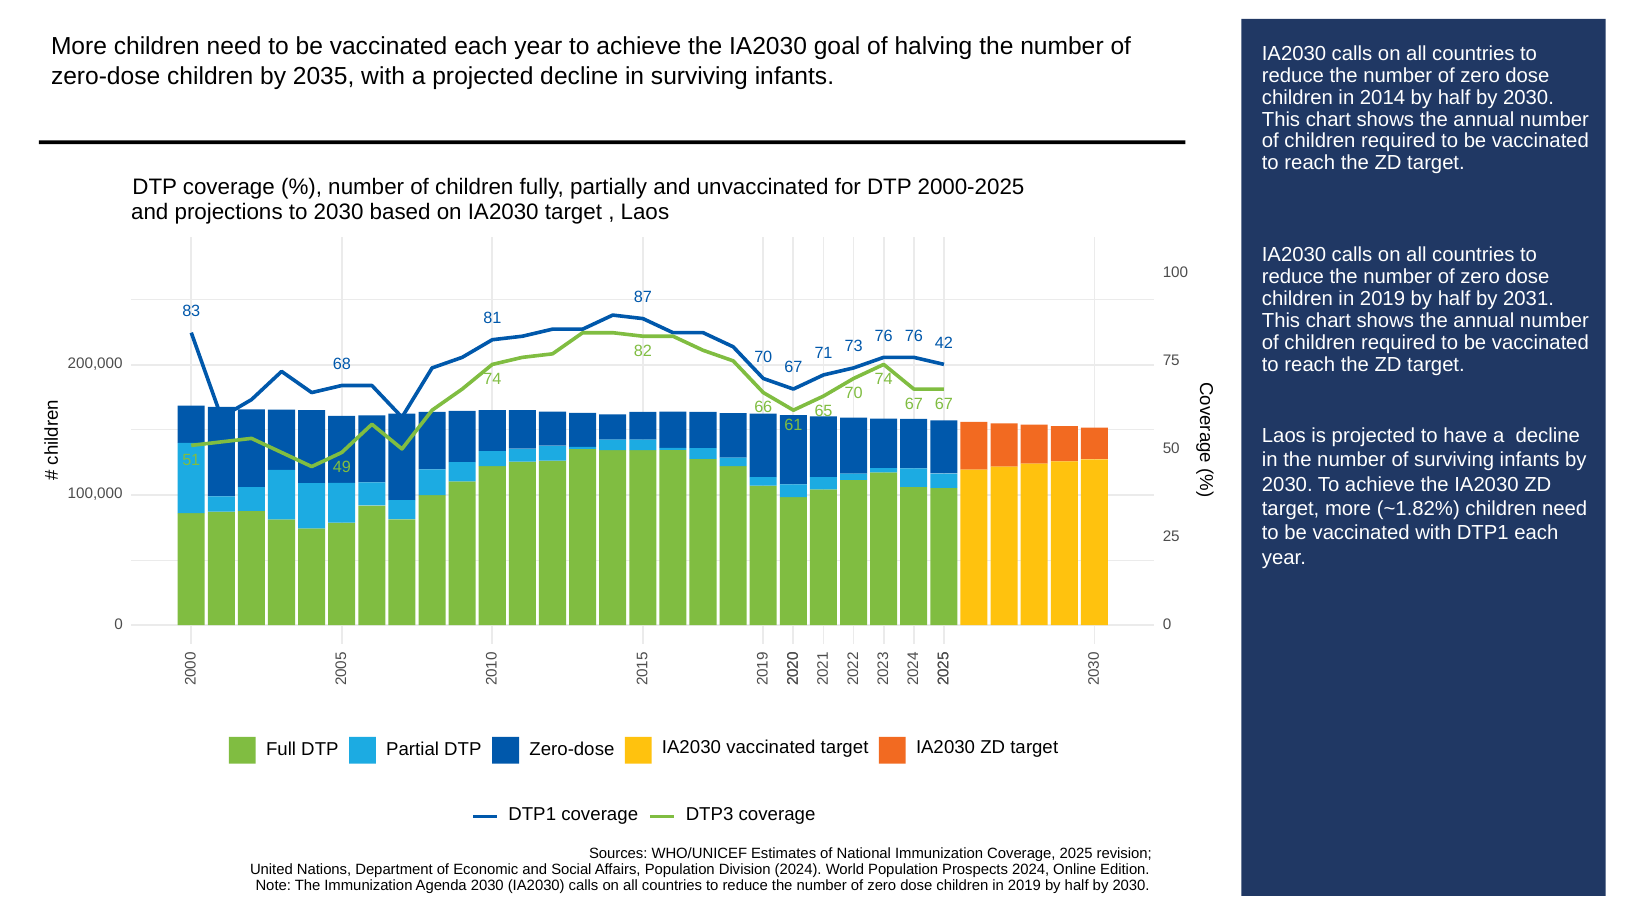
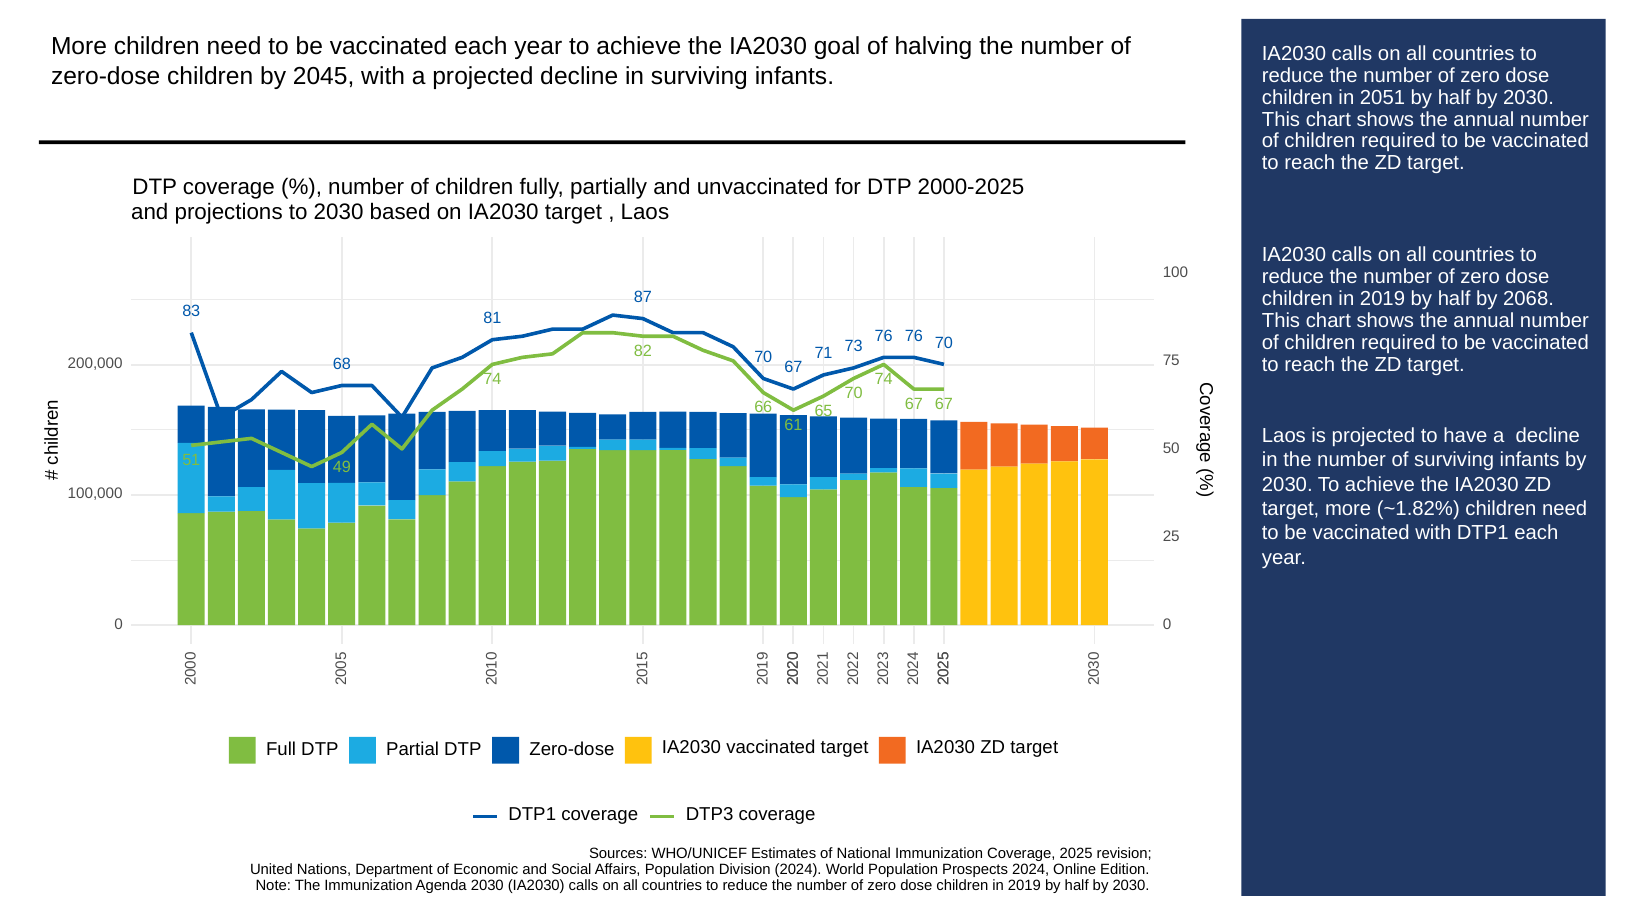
2035: 2035 -> 2045
2014: 2014 -> 2051
2031: 2031 -> 2068
76 42: 42 -> 70
